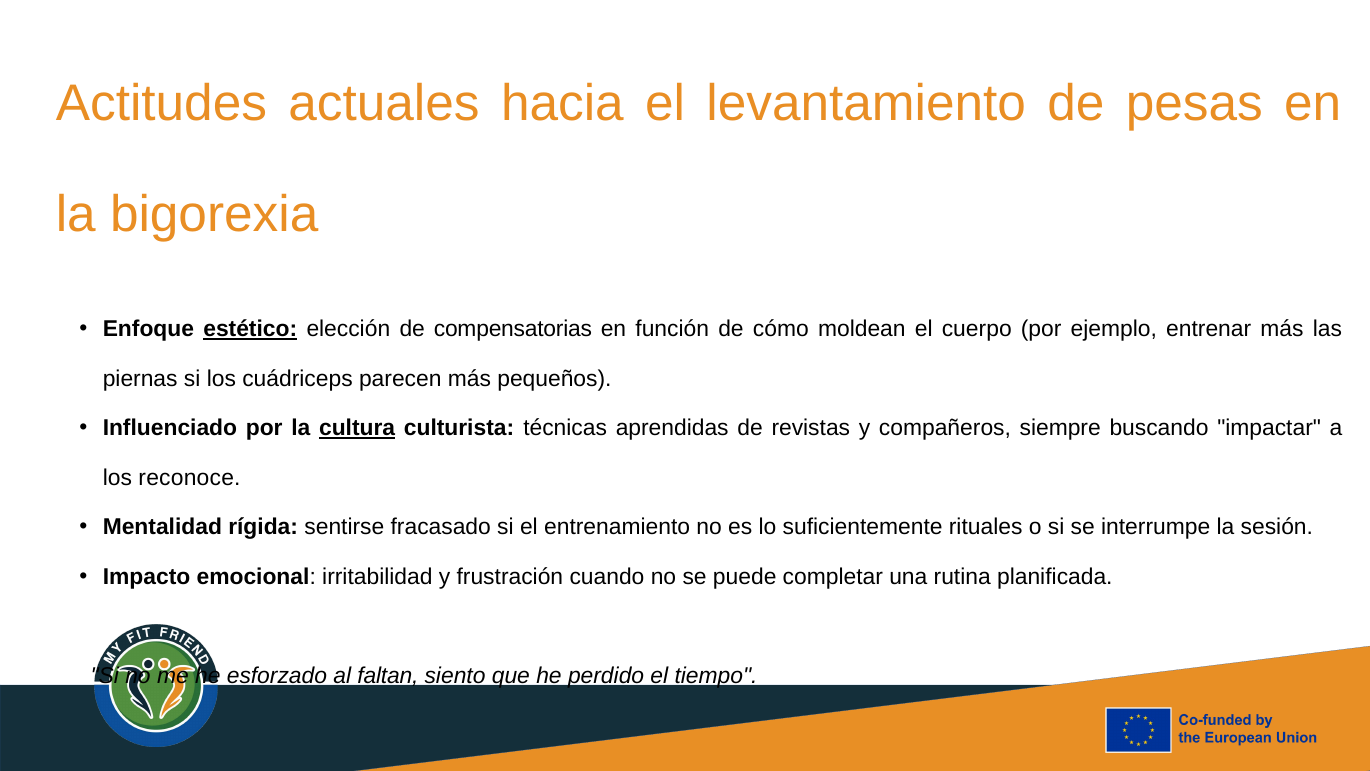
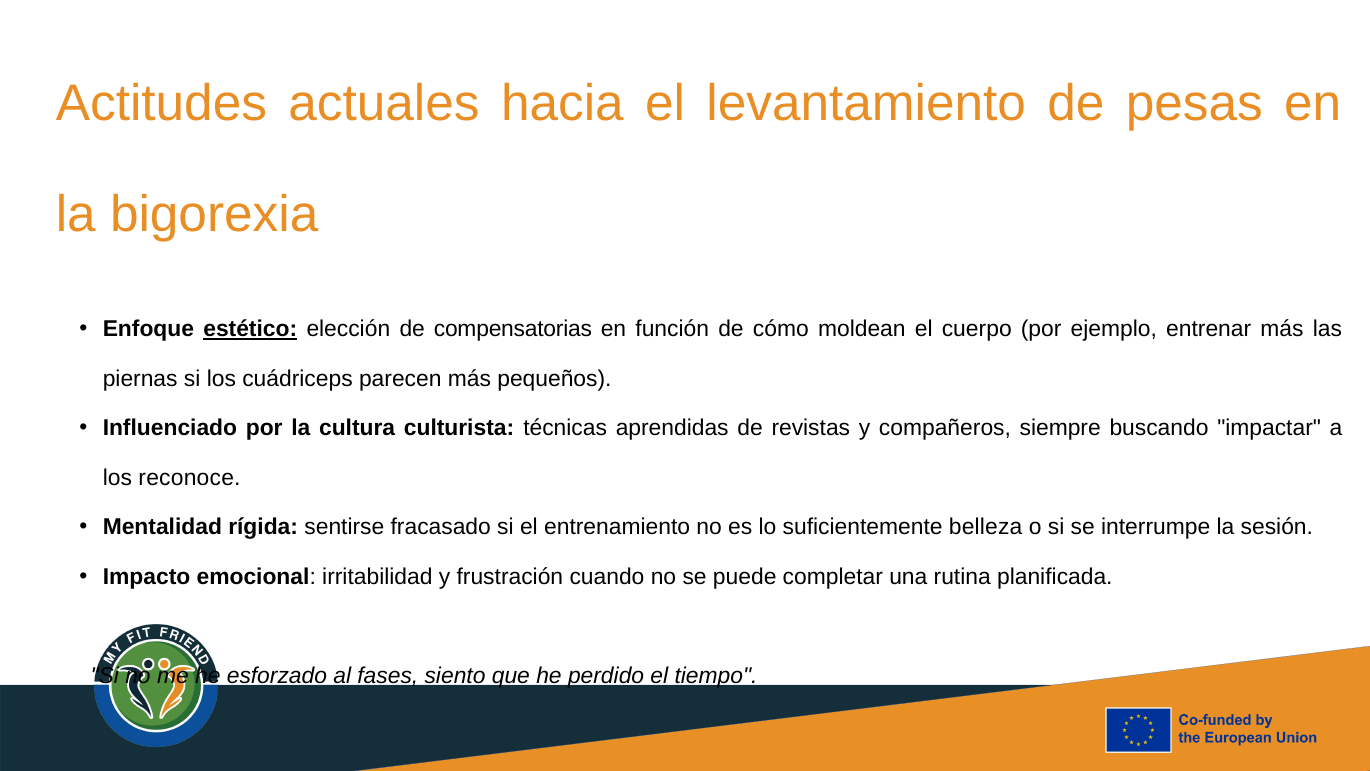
cultura underline: present -> none
rituales: rituales -> belleza
faltan: faltan -> fases
